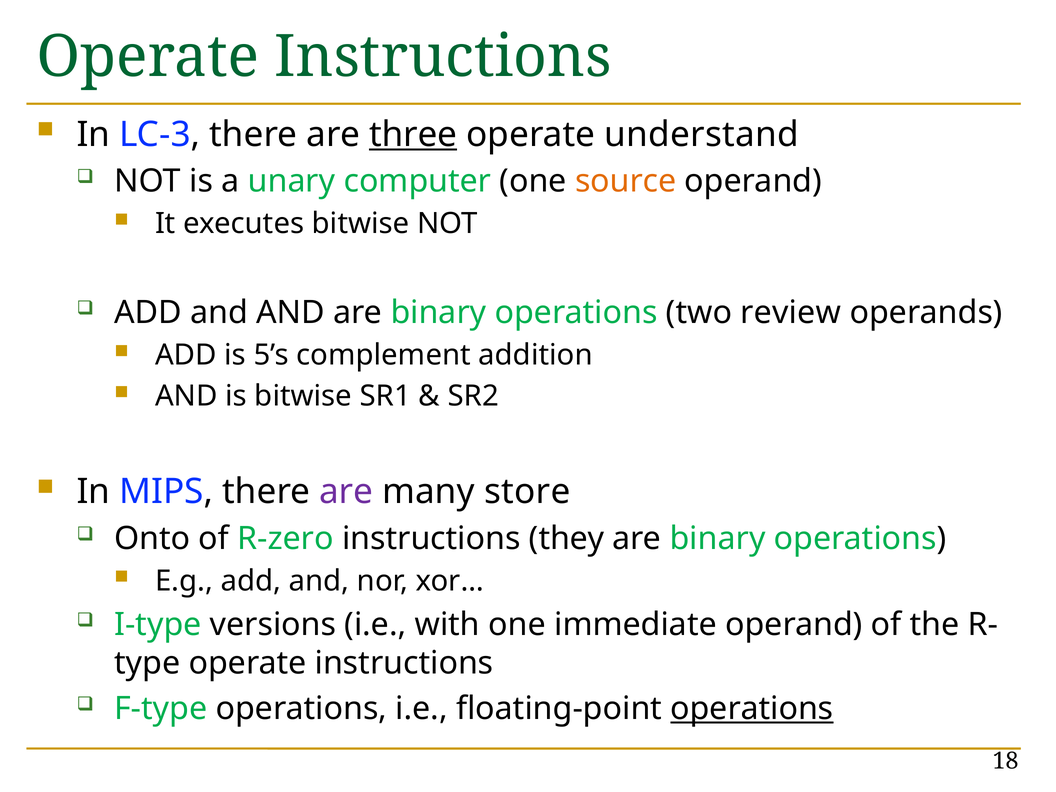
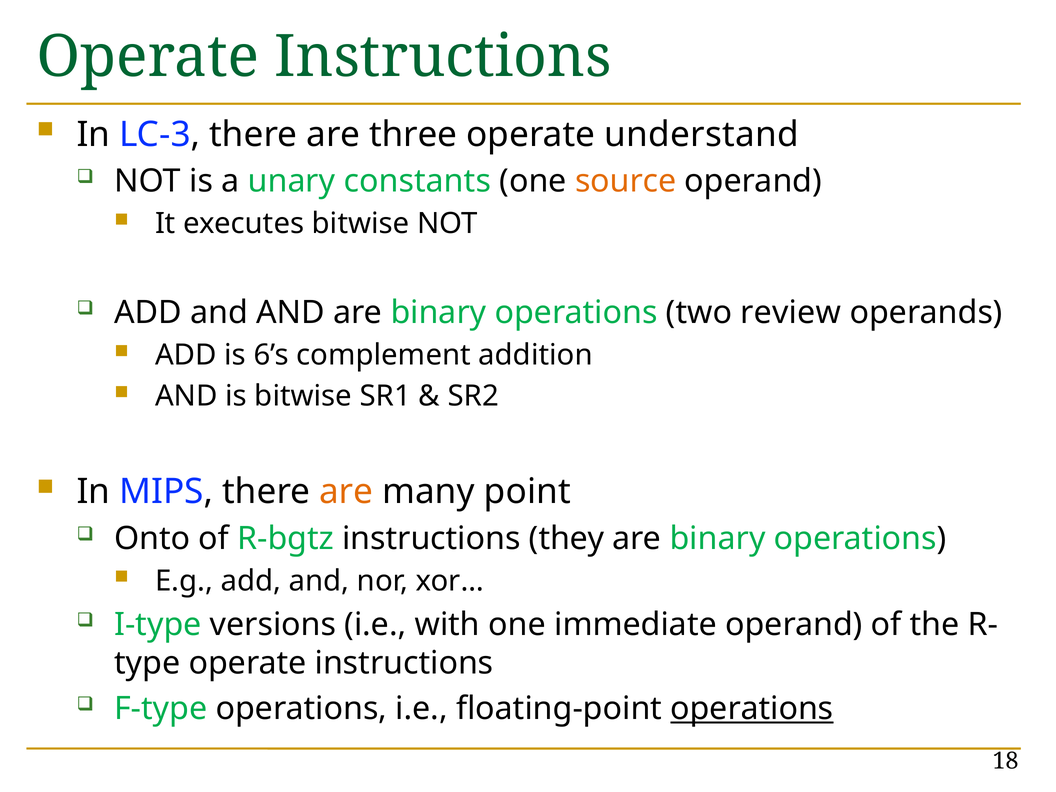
three underline: present -> none
computer: computer -> constants
5’s: 5’s -> 6’s
are at (346, 492) colour: purple -> orange
store: store -> point
R-zero: R-zero -> R-bgtz
